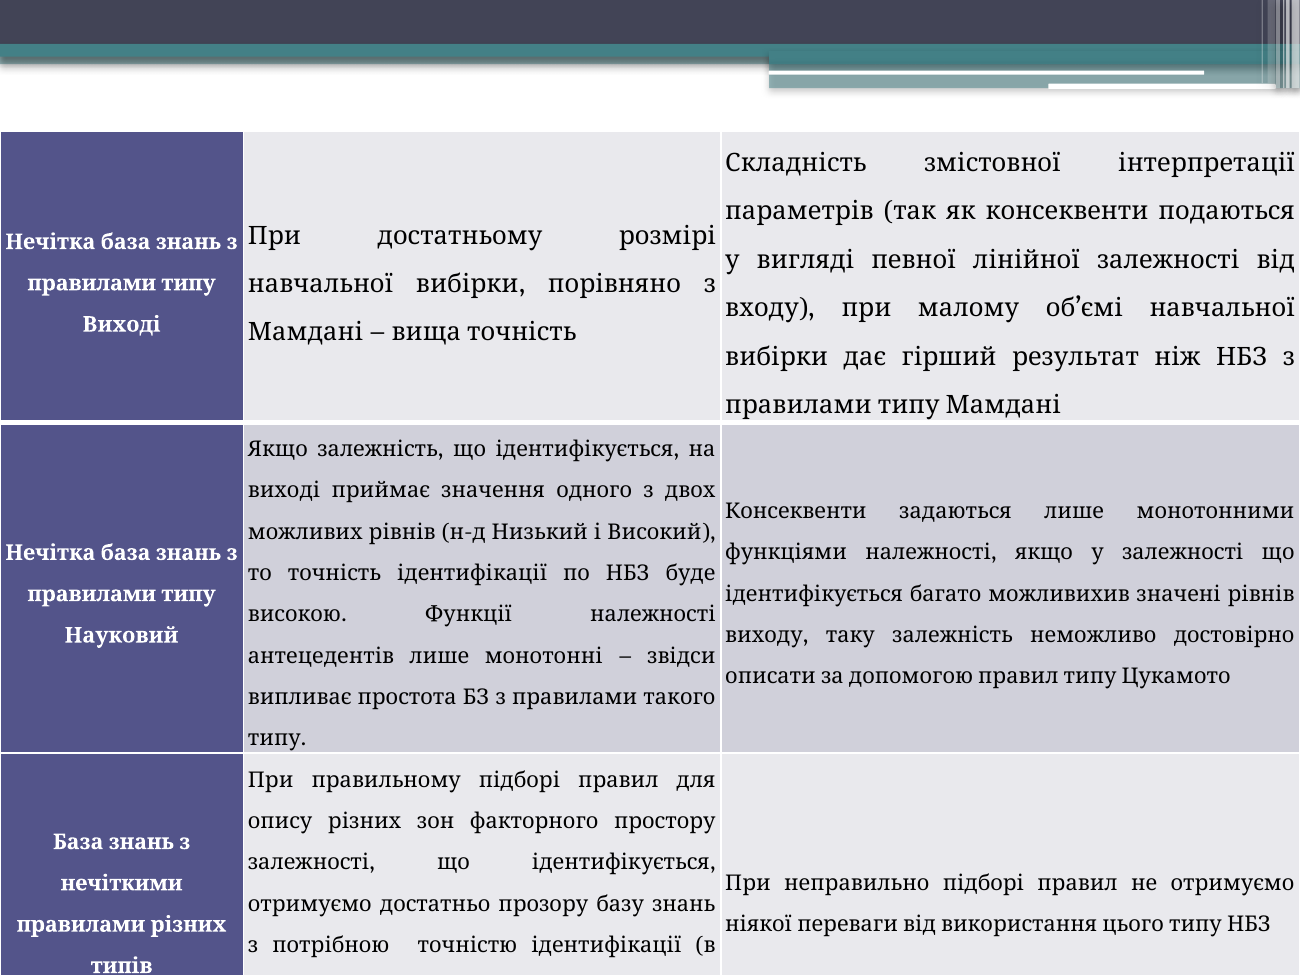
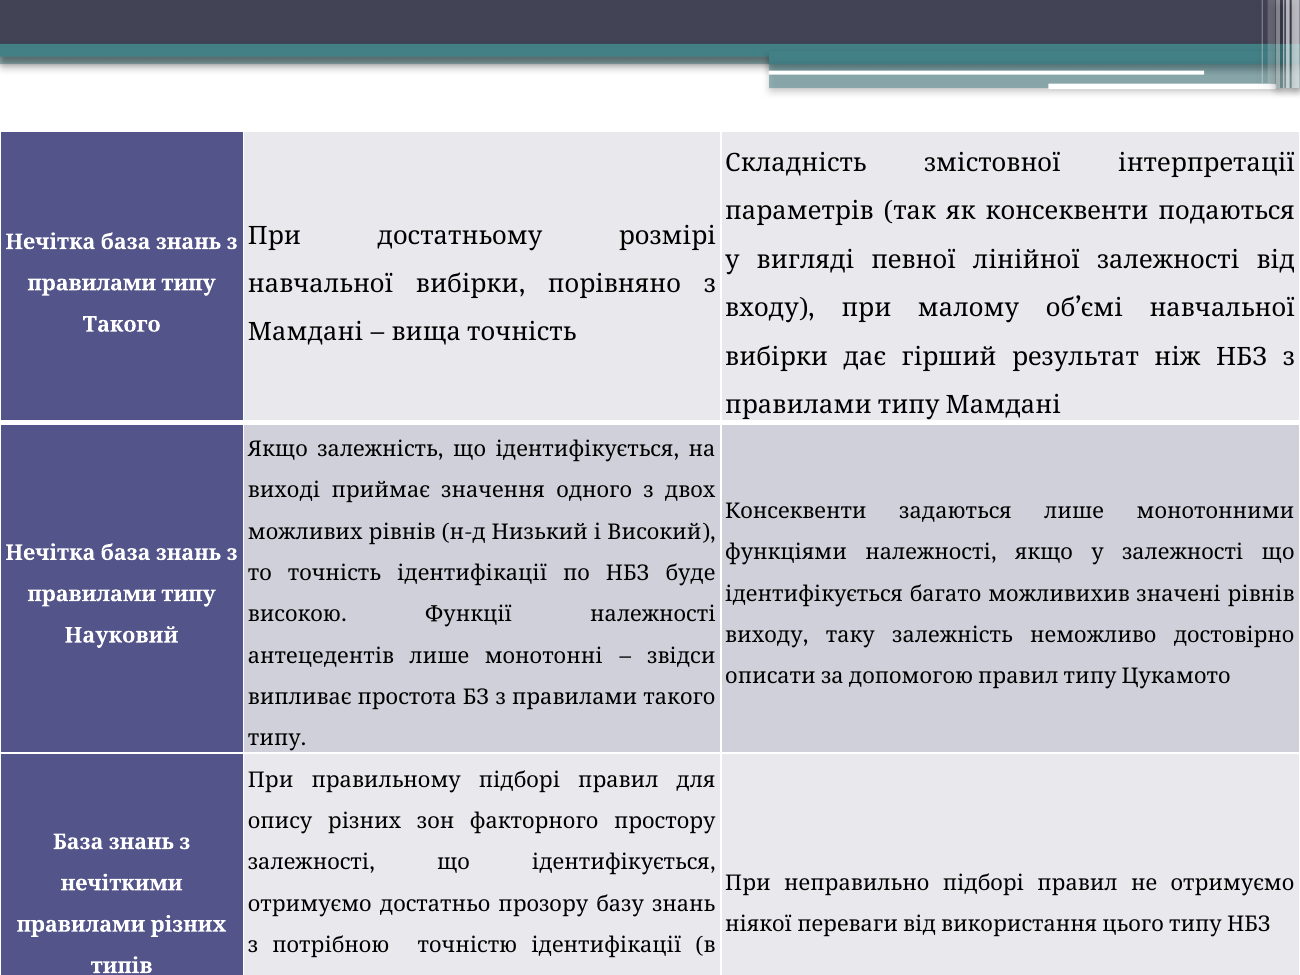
Виході at (122, 325): Виході -> Такого
